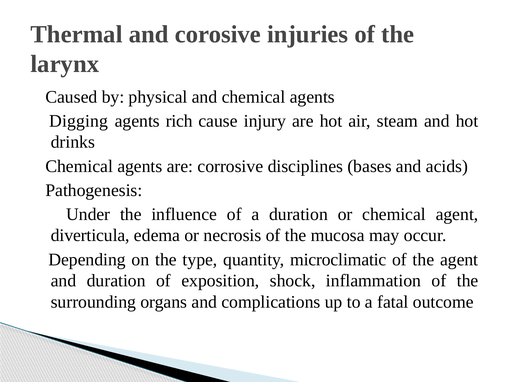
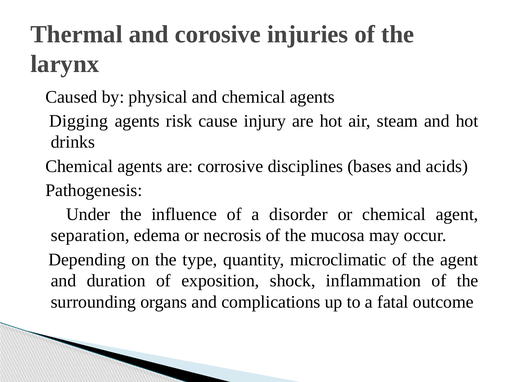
rich: rich -> risk
a duration: duration -> disorder
diverticula: diverticula -> separation
